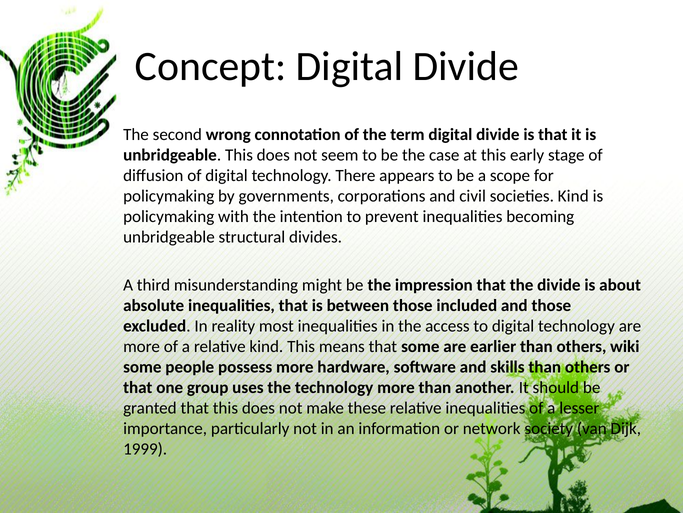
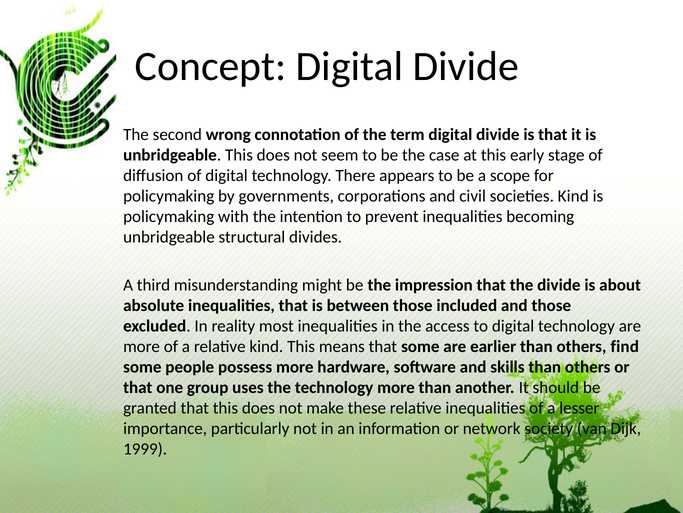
wiki: wiki -> find
